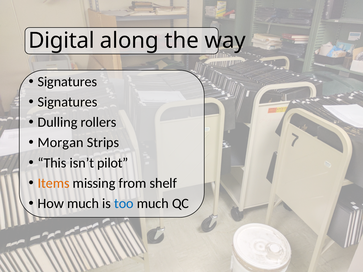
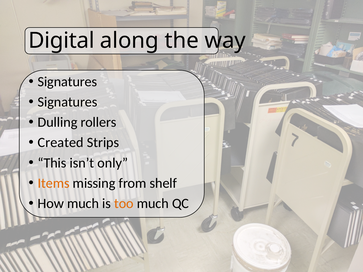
Morgan: Morgan -> Created
pilot: pilot -> only
too colour: blue -> orange
